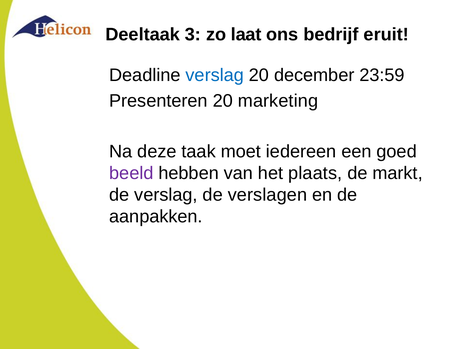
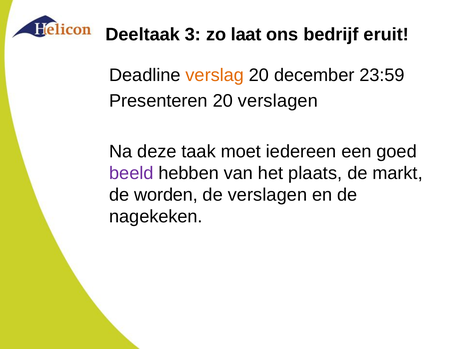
verslag at (215, 75) colour: blue -> orange
20 marketing: marketing -> verslagen
de verslag: verslag -> worden
aanpakken: aanpakken -> nagekeken
